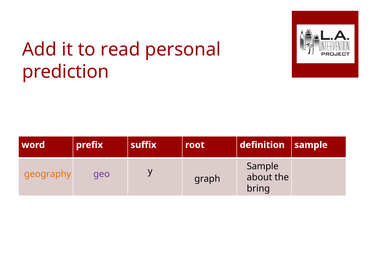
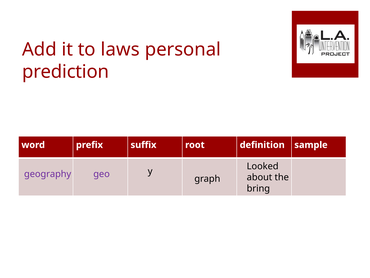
read: read -> laws
Sample at (263, 166): Sample -> Looked
geography colour: orange -> purple
